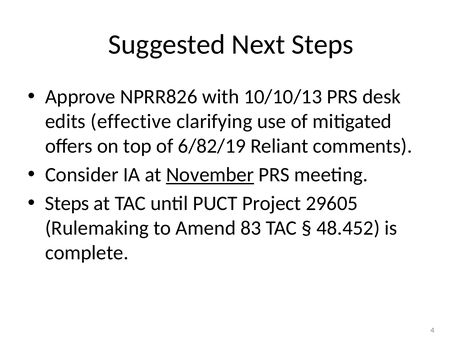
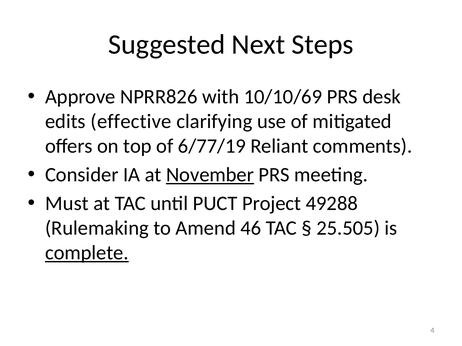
10/10/13: 10/10/13 -> 10/10/69
6/82/19: 6/82/19 -> 6/77/19
Steps at (67, 204): Steps -> Must
29605: 29605 -> 49288
83: 83 -> 46
48.452: 48.452 -> 25.505
complete underline: none -> present
